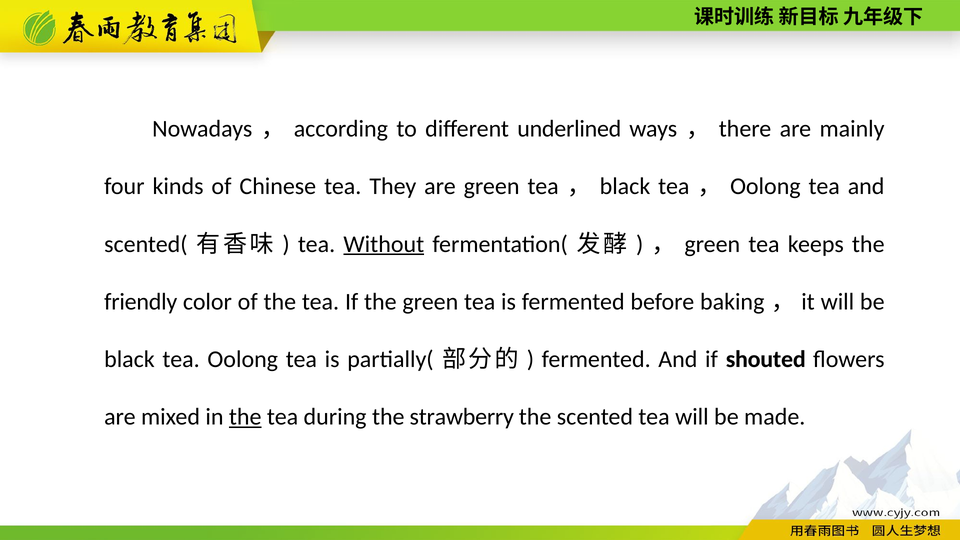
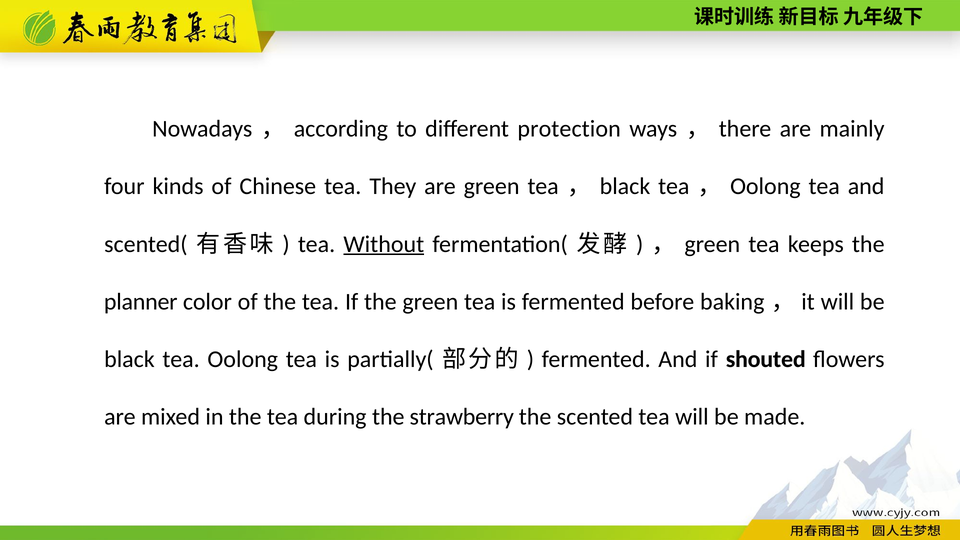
underlined: underlined -> protection
friendly: friendly -> planner
the at (245, 417) underline: present -> none
